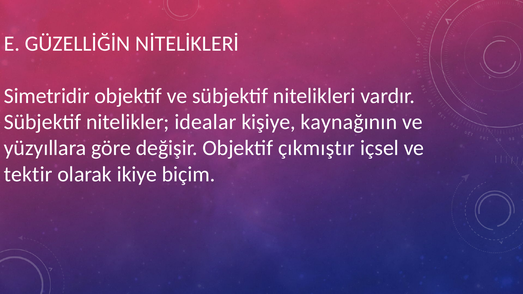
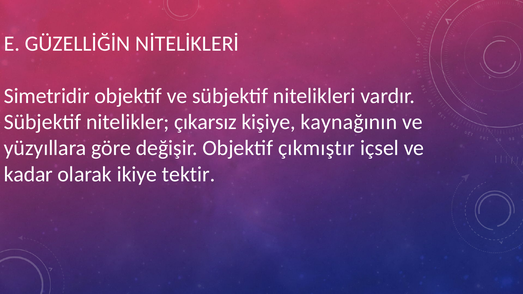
idealar: idealar -> çıkarsız
tektir: tektir -> kadar
biçim: biçim -> tektir
